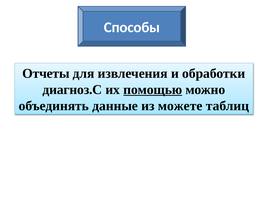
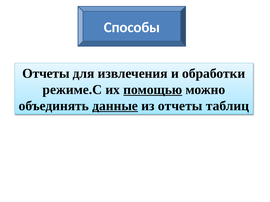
диагноз.С: диагноз.С -> режиме.С
данные underline: none -> present
из можете: можете -> отчеты
